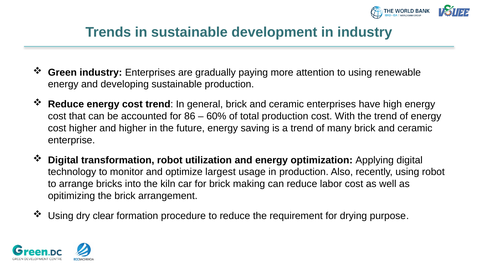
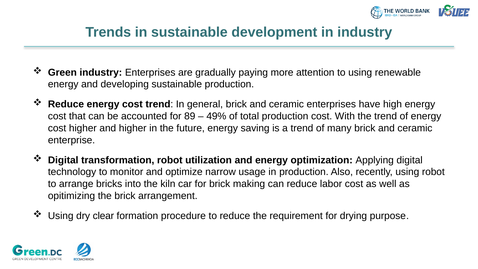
86: 86 -> 89
60%: 60% -> 49%
largest: largest -> narrow
